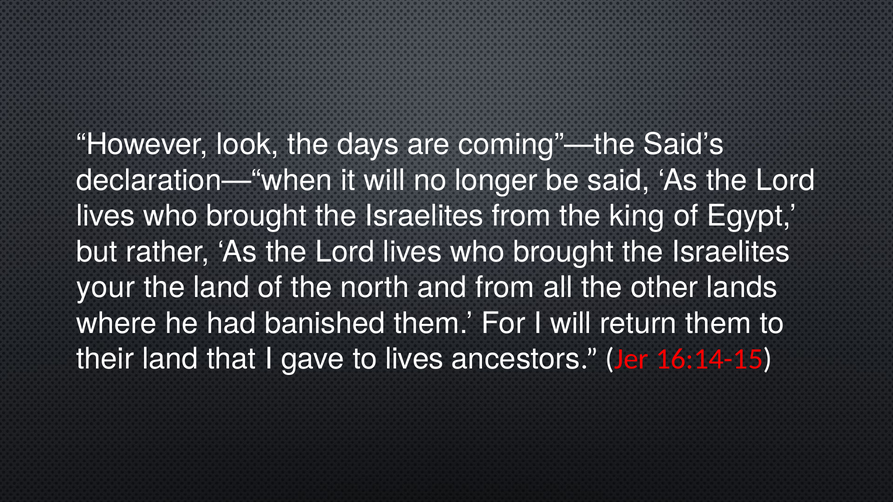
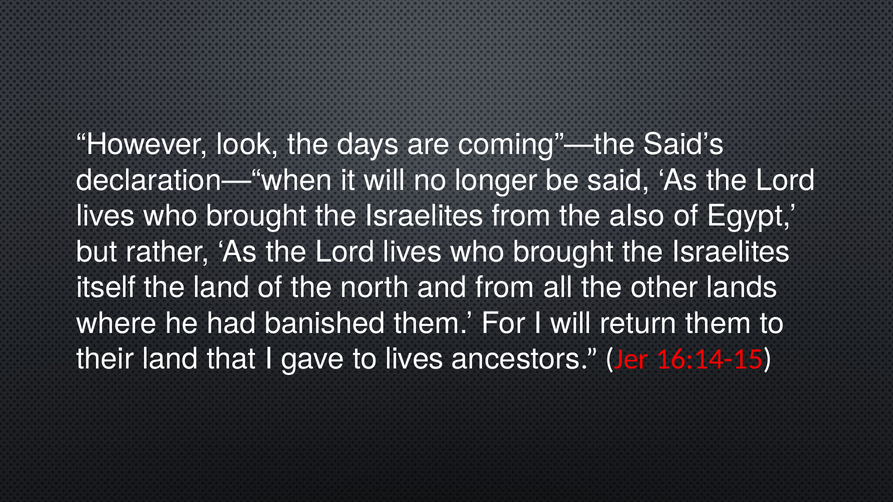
king: king -> also
your: your -> itself
